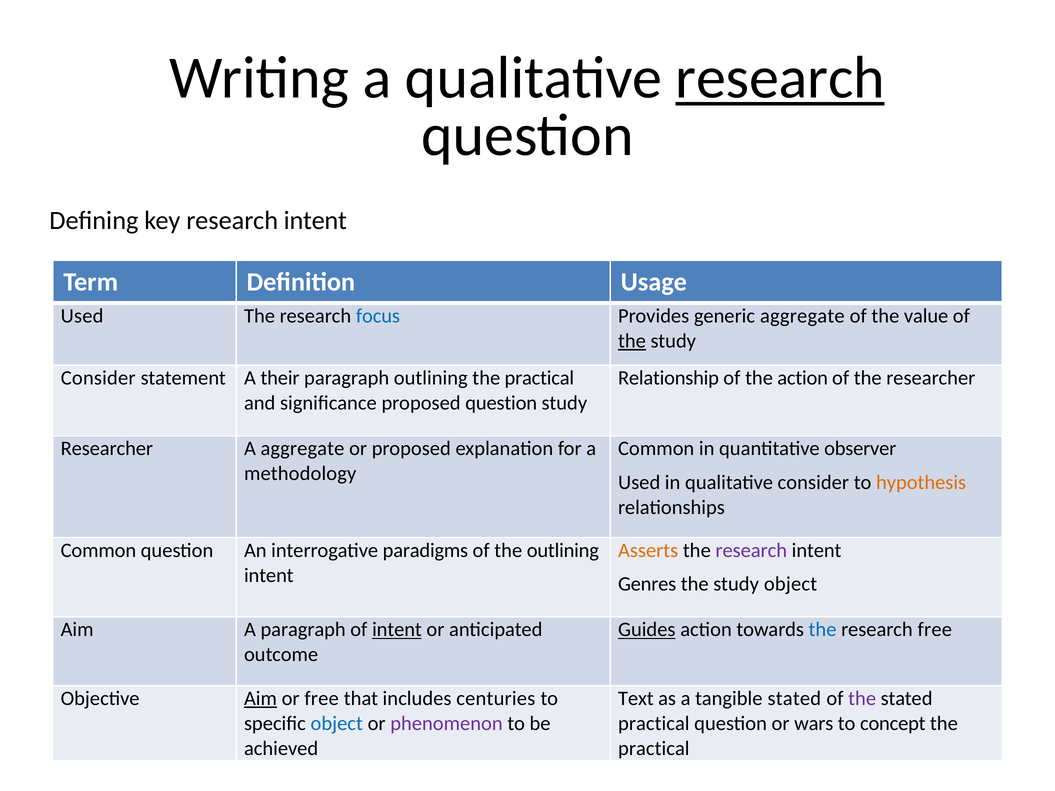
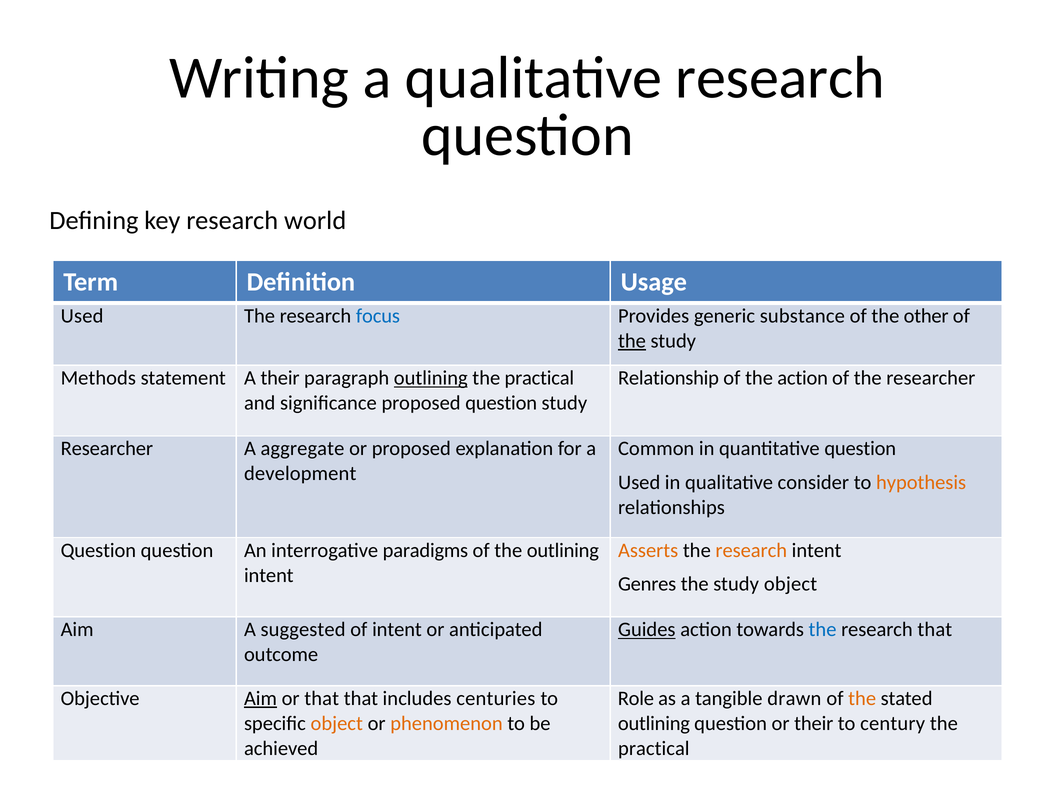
research at (780, 78) underline: present -> none
key research intent: intent -> world
generic aggregate: aggregate -> substance
value: value -> other
Consider at (98, 378): Consider -> Methods
outlining at (431, 378) underline: none -> present
quantitative observer: observer -> question
methodology: methodology -> development
Common at (98, 551): Common -> Question
research at (751, 551) colour: purple -> orange
A paragraph: paragraph -> suggested
intent at (397, 630) underline: present -> none
research free: free -> that
or free: free -> that
Text: Text -> Role
tangible stated: stated -> drawn
the at (862, 699) colour: purple -> orange
object at (337, 724) colour: blue -> orange
phenomenon colour: purple -> orange
practical at (654, 724): practical -> outlining
or wars: wars -> their
concept: concept -> century
